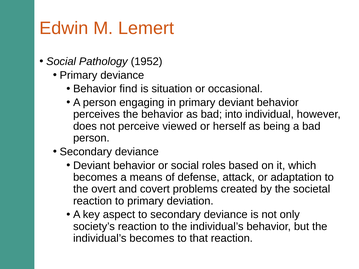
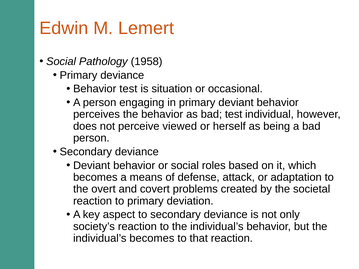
1952: 1952 -> 1958
Behavior find: find -> test
bad into: into -> test
